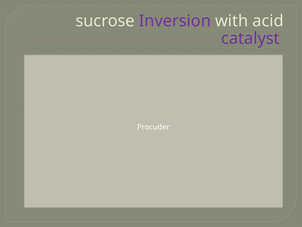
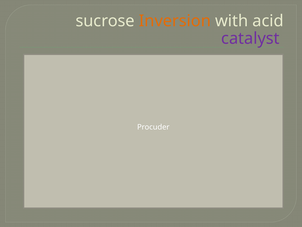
Inversion colour: purple -> orange
